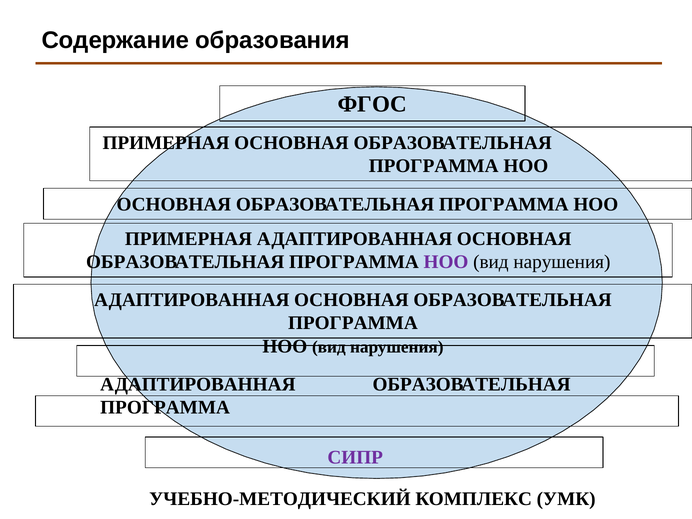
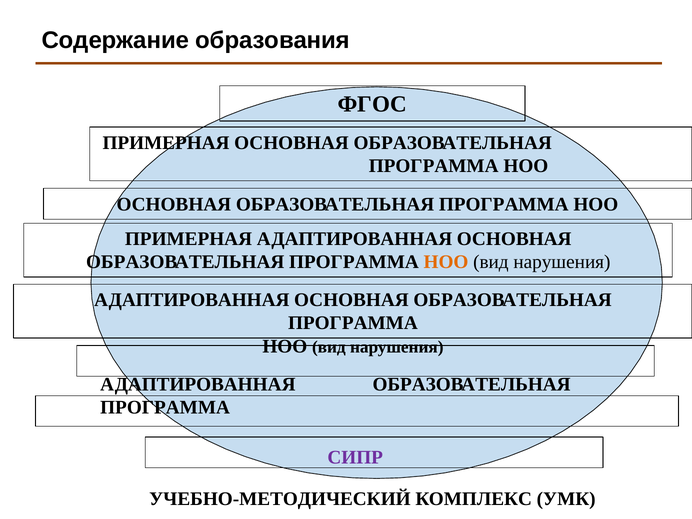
НОО at (446, 262) colour: purple -> orange
